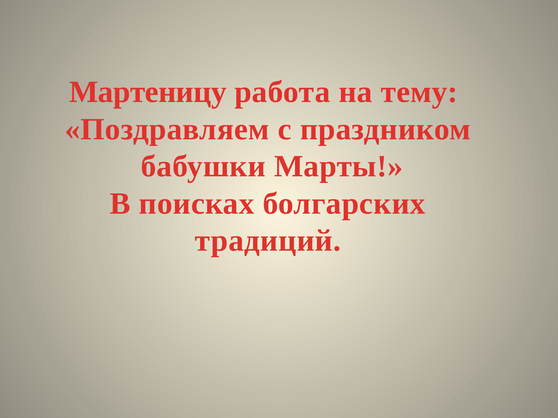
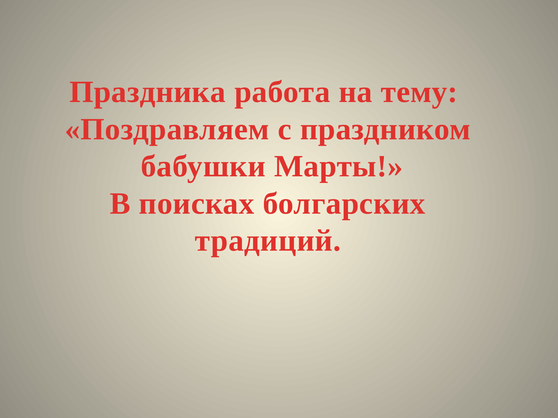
Мартеницу: Мартеницу -> Праздника
